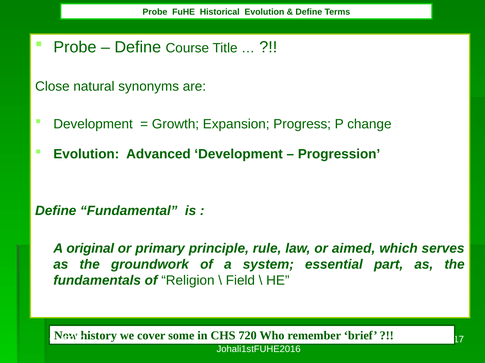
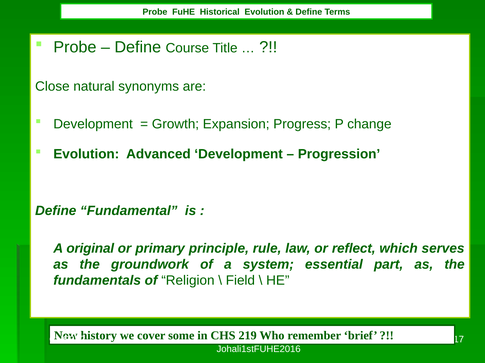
aimed: aimed -> reflect
720: 720 -> 219
